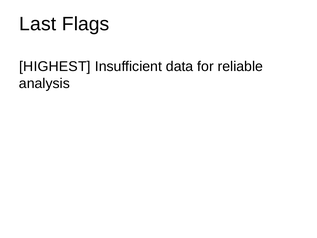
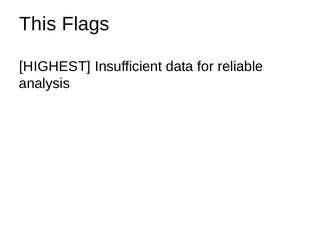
Last: Last -> This
